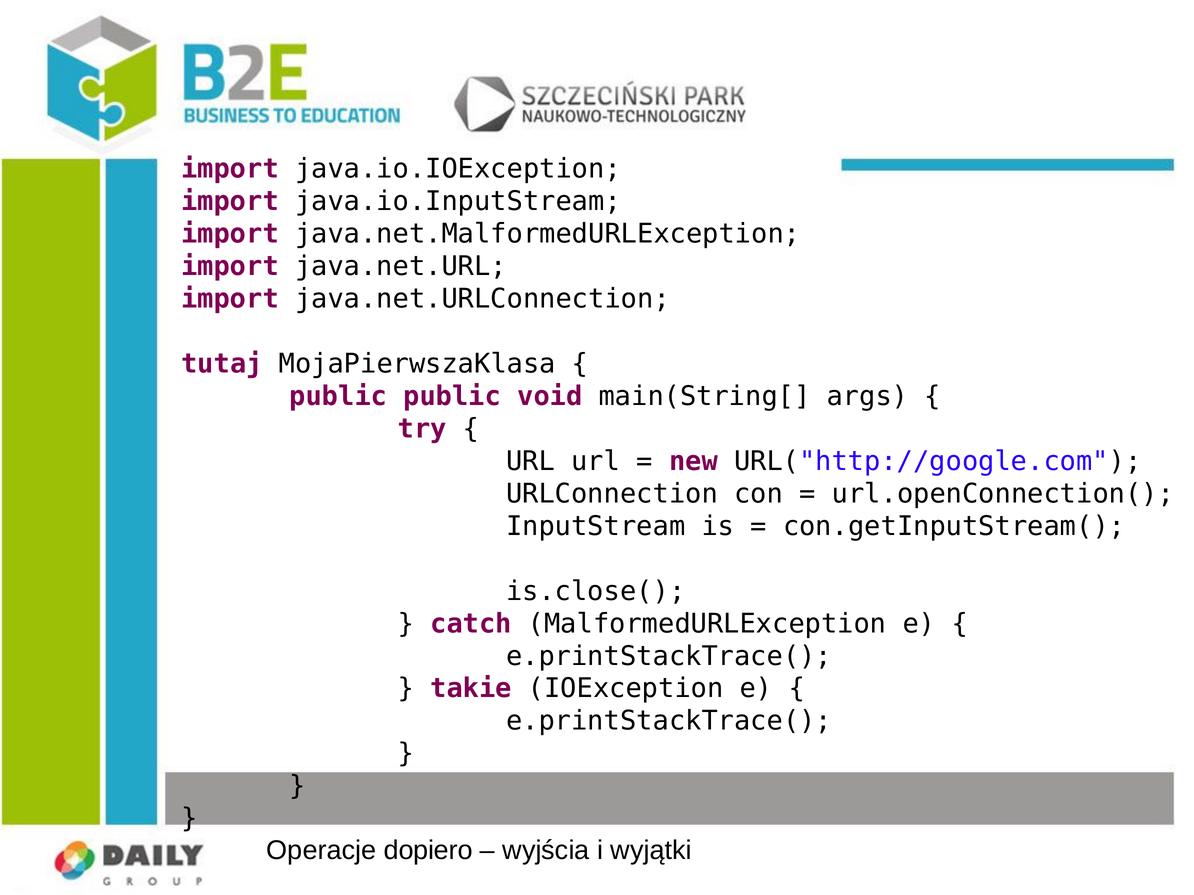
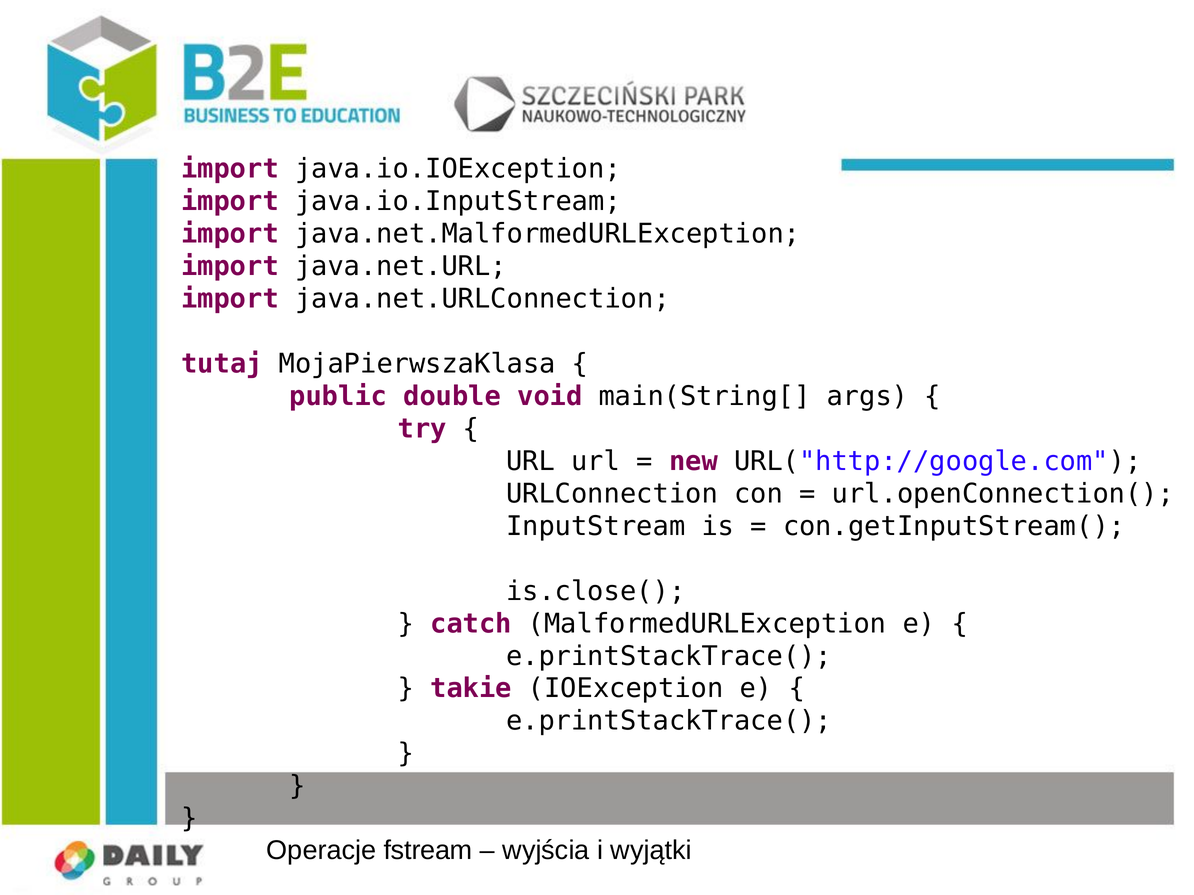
public public: public -> double
dopiero: dopiero -> fstream
